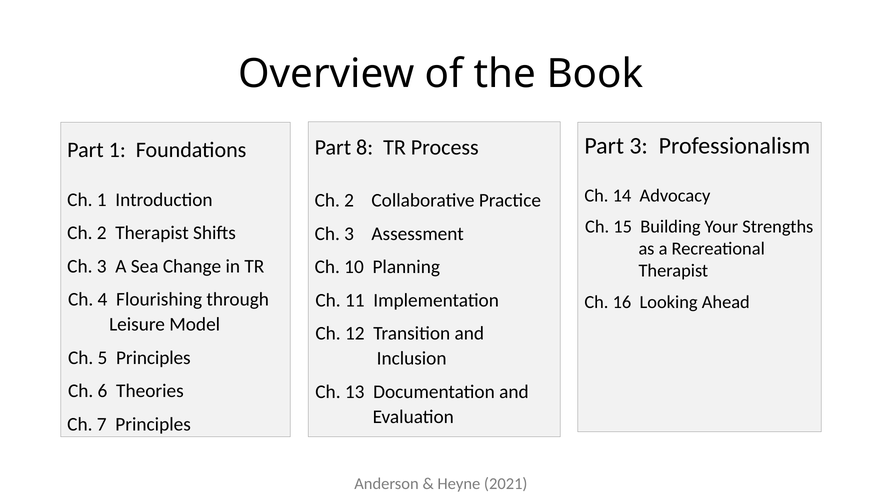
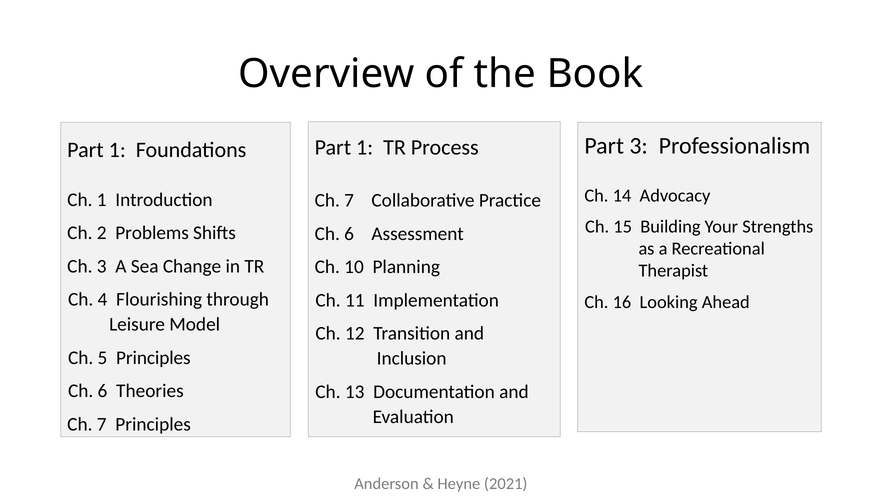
8 at (365, 148): 8 -> 1
2 at (349, 200): 2 -> 7
2 Therapist: Therapist -> Problems
3 at (349, 234): 3 -> 6
